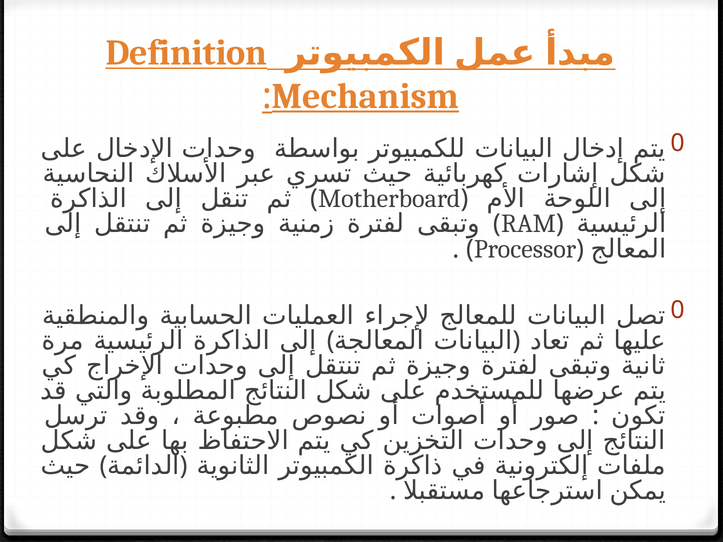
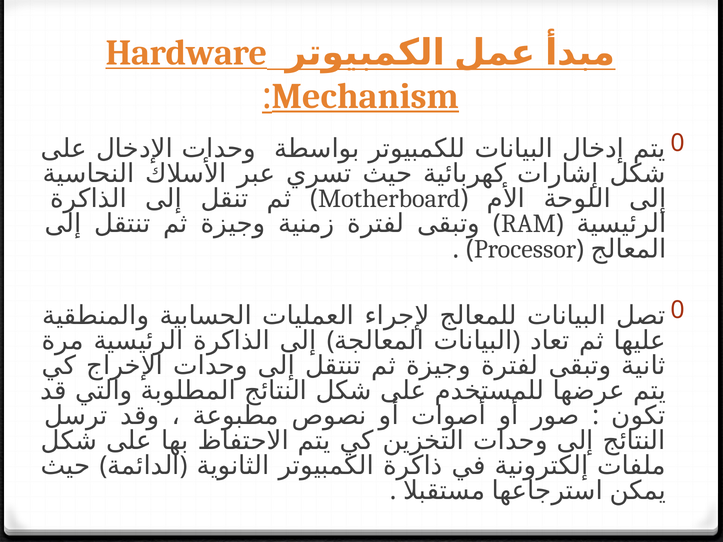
Definition: Definition -> Hardware
